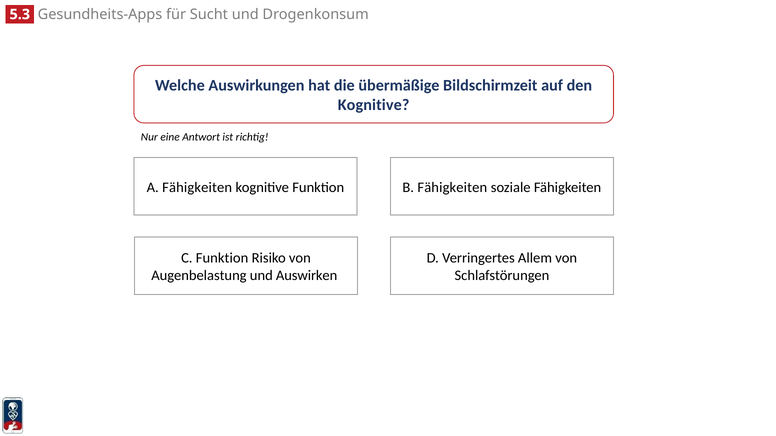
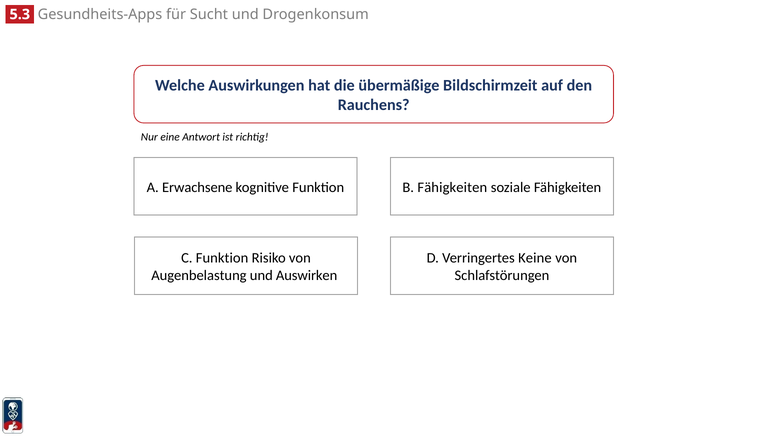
Kognitive at (374, 105): Kognitive -> Rauchens
A Fähigkeiten: Fähigkeiten -> Erwachsene
Allem: Allem -> Keine
